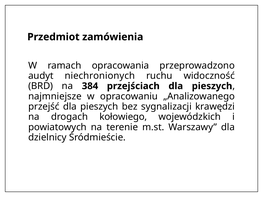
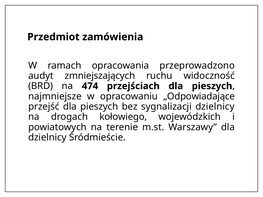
niechronionych: niechronionych -> zmniejszających
384: 384 -> 474
„Analizowanego: „Analizowanego -> „Odpowiadające
sygnalizacji krawędzi: krawędzi -> dzielnicy
